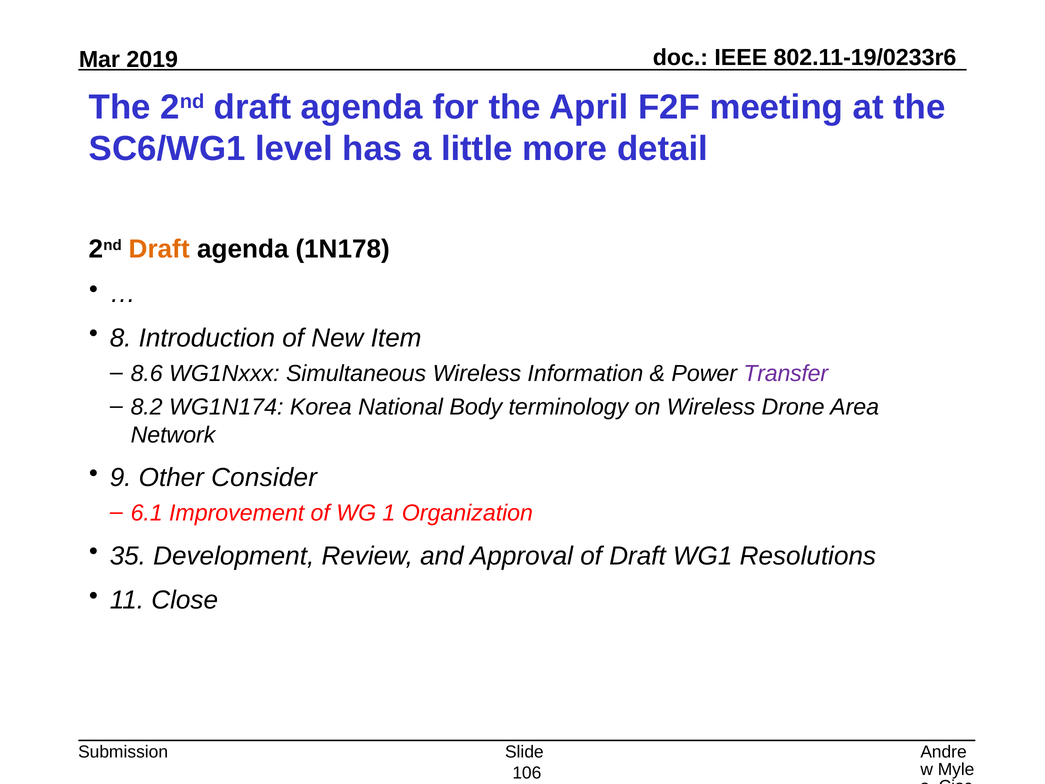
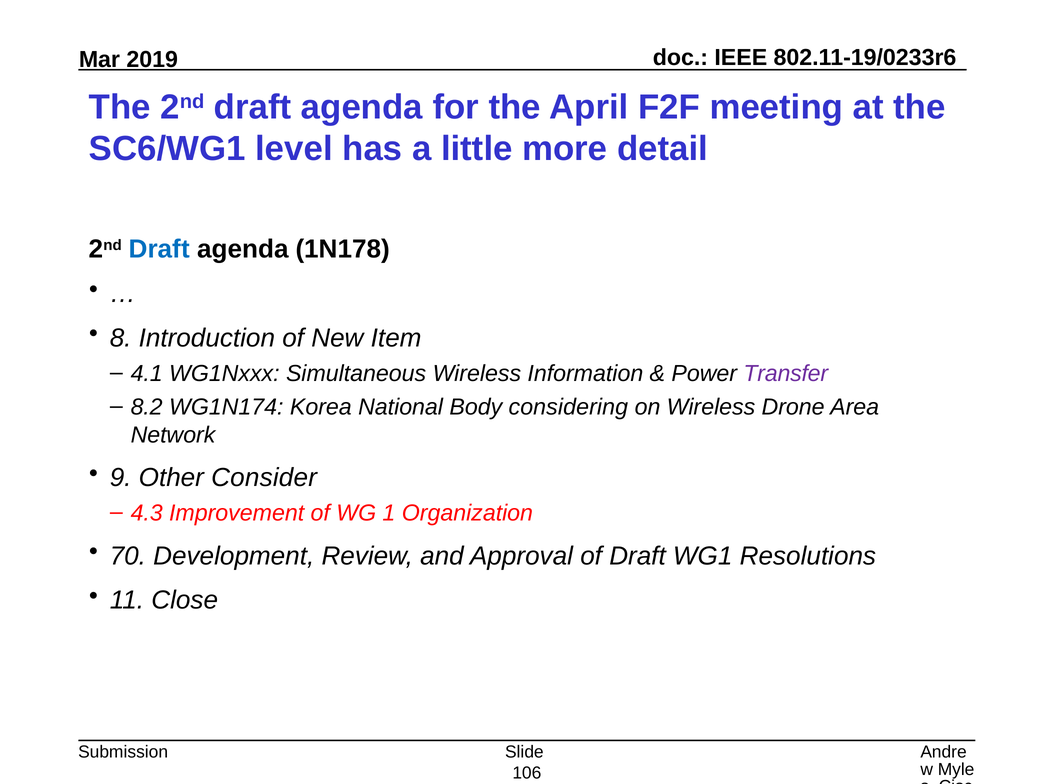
Draft at (159, 249) colour: orange -> blue
8.6: 8.6 -> 4.1
terminology: terminology -> considering
6.1: 6.1 -> 4.3
35: 35 -> 70
